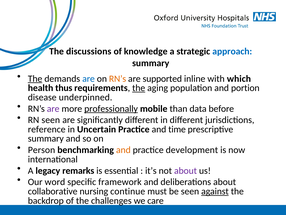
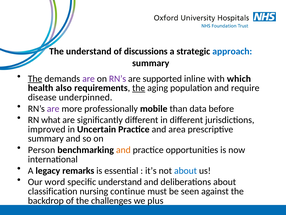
The discussions: discussions -> understand
knowledge: knowledge -> discussions
are at (89, 78) colour: blue -> purple
RN’s at (118, 78) colour: orange -> purple
thus: thus -> also
portion: portion -> require
professionally underline: present -> none
RN seen: seen -> what
reference: reference -> improved
time: time -> area
development: development -> opportunities
about at (186, 170) colour: purple -> blue
specific framework: framework -> understand
collaborative: collaborative -> classification
against underline: present -> none
care: care -> plus
